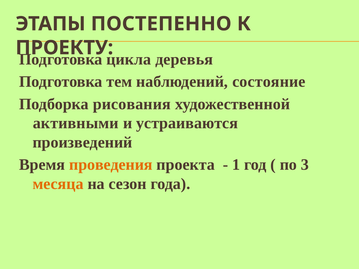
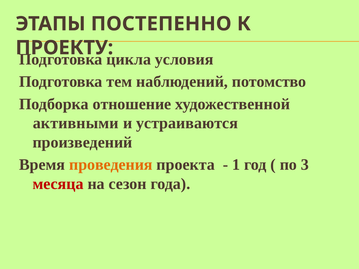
деревья: деревья -> условия
состояние: состояние -> потомство
рисования: рисования -> отношение
месяца colour: orange -> red
